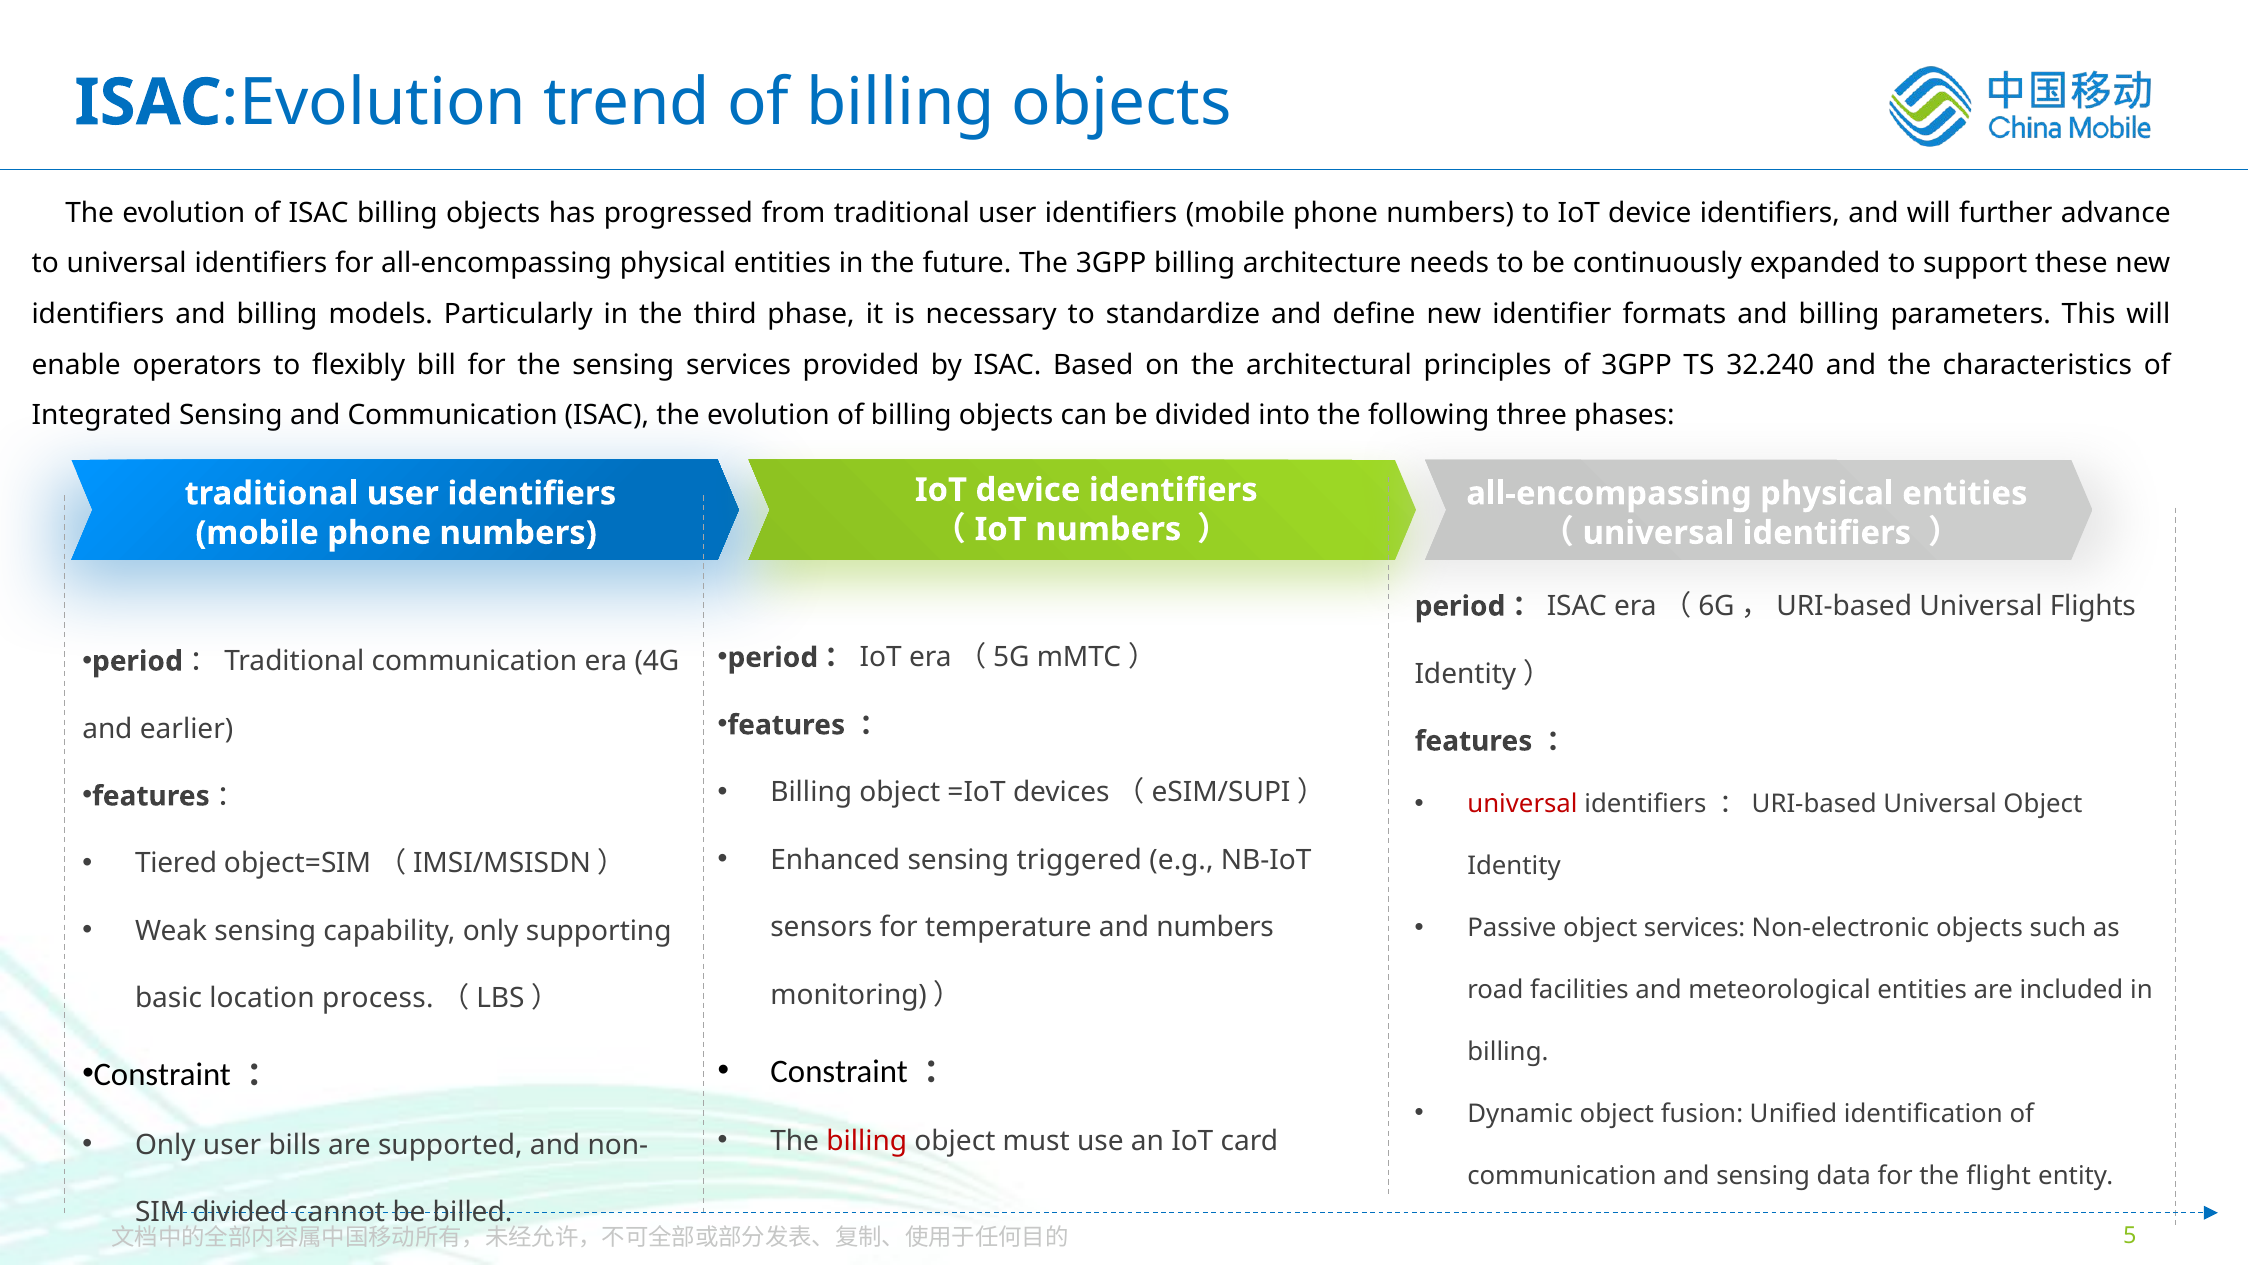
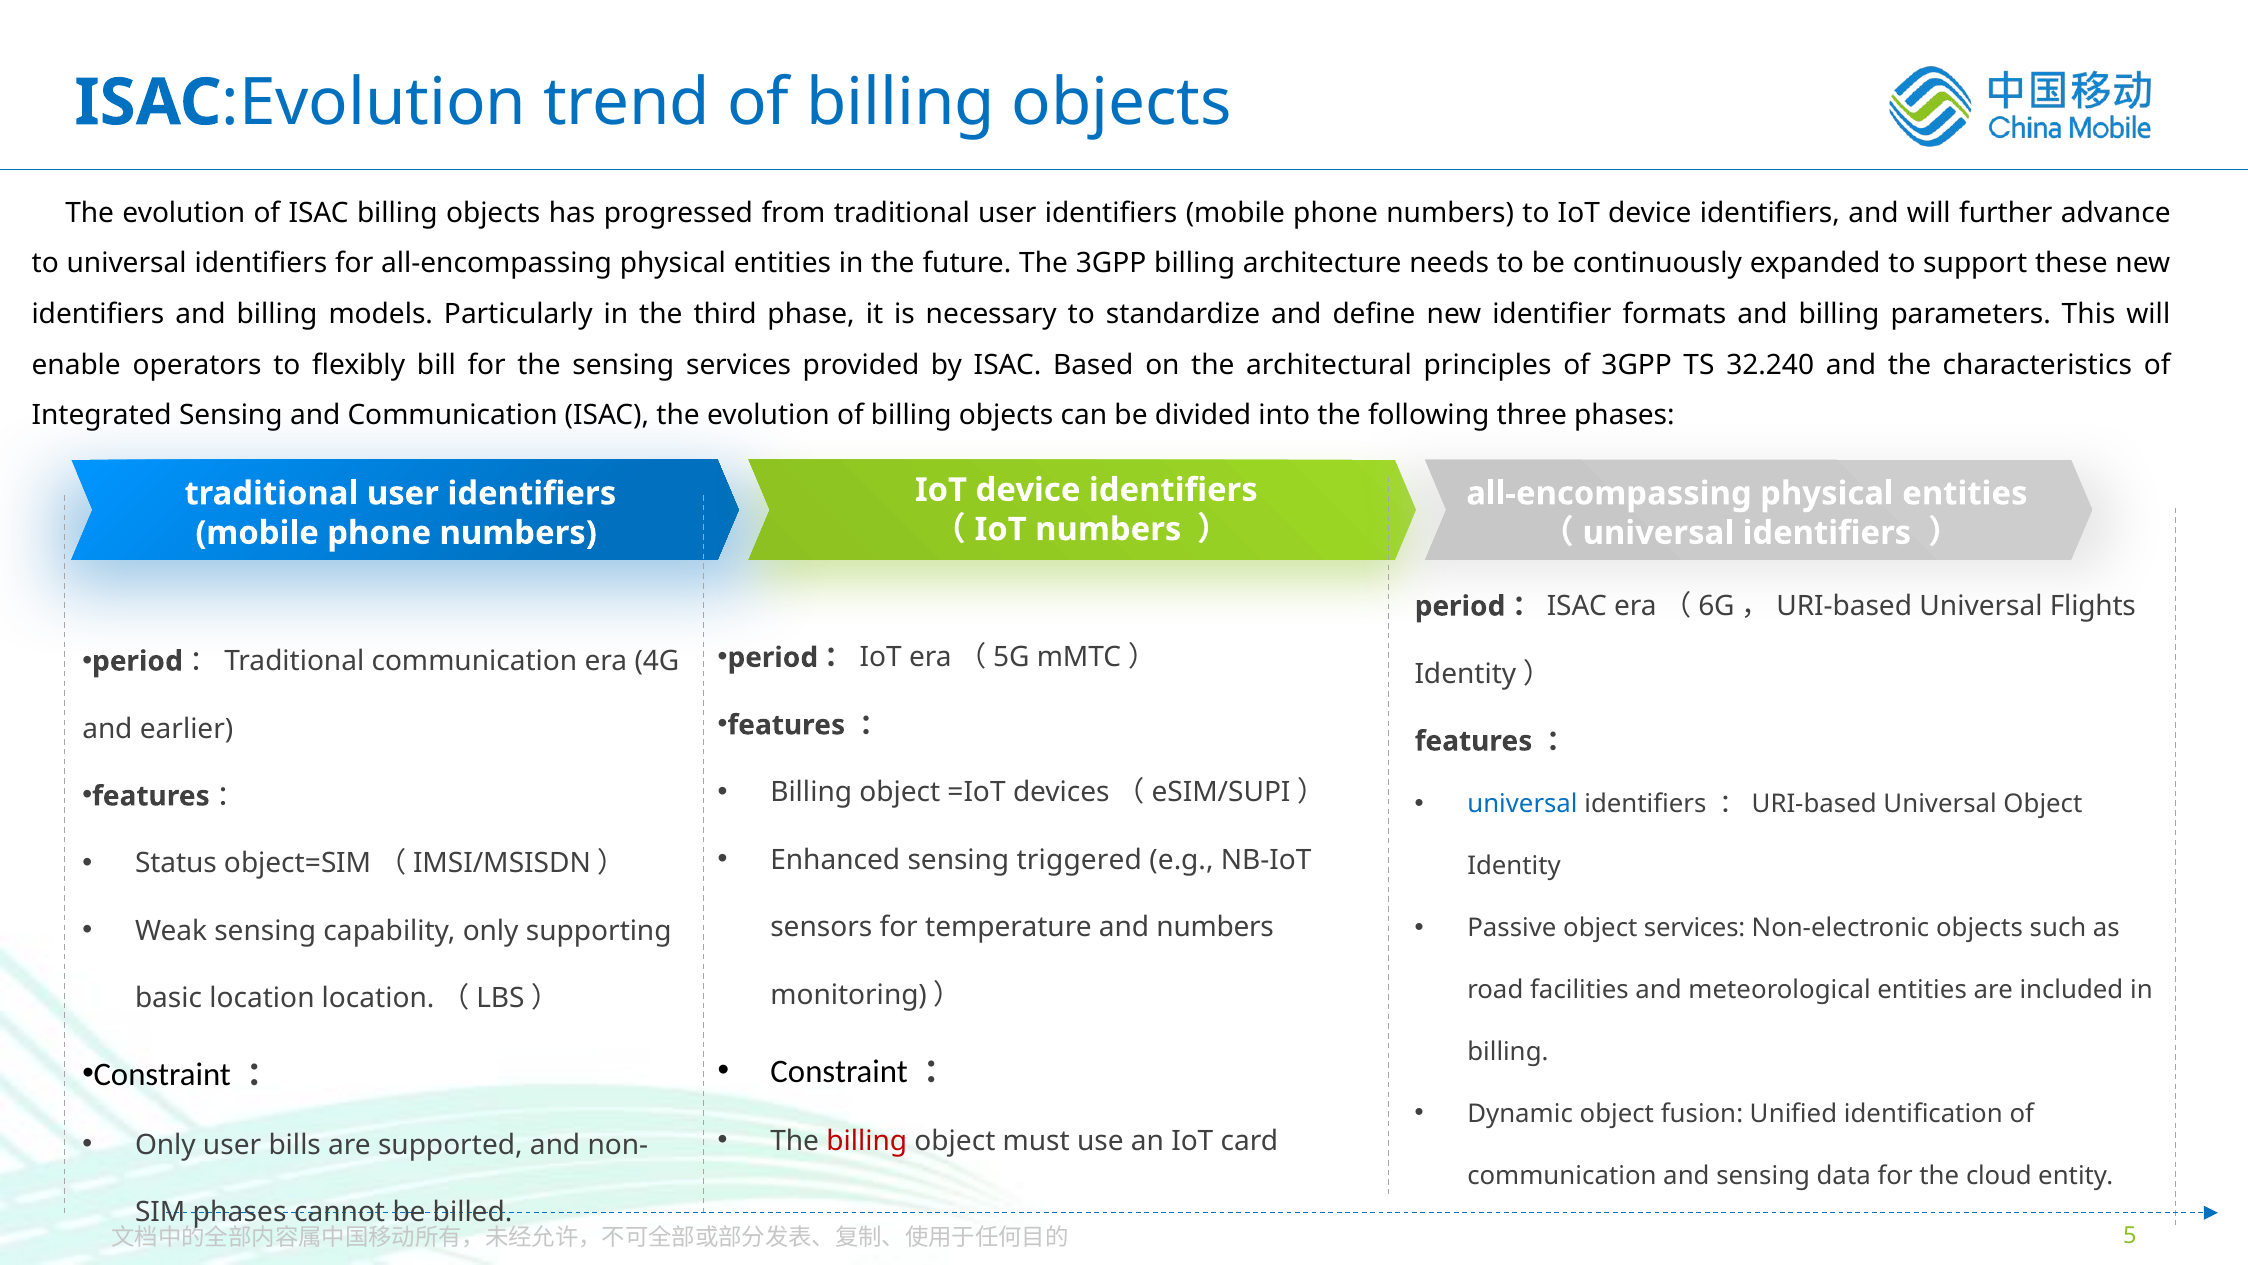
universal at (1522, 804) colour: red -> blue
Tiered: Tiered -> Status
location process: process -> location
flight: flight -> cloud
divided at (240, 1212): divided -> phases
